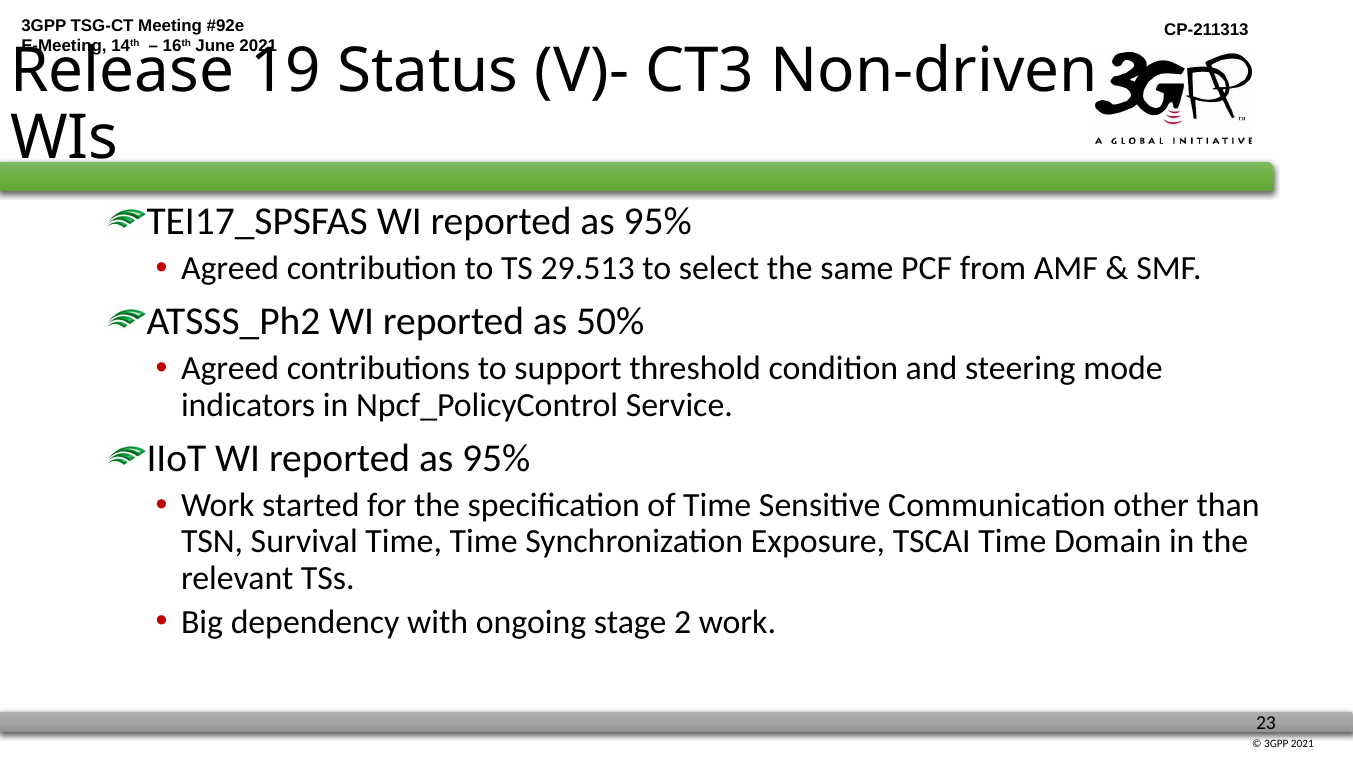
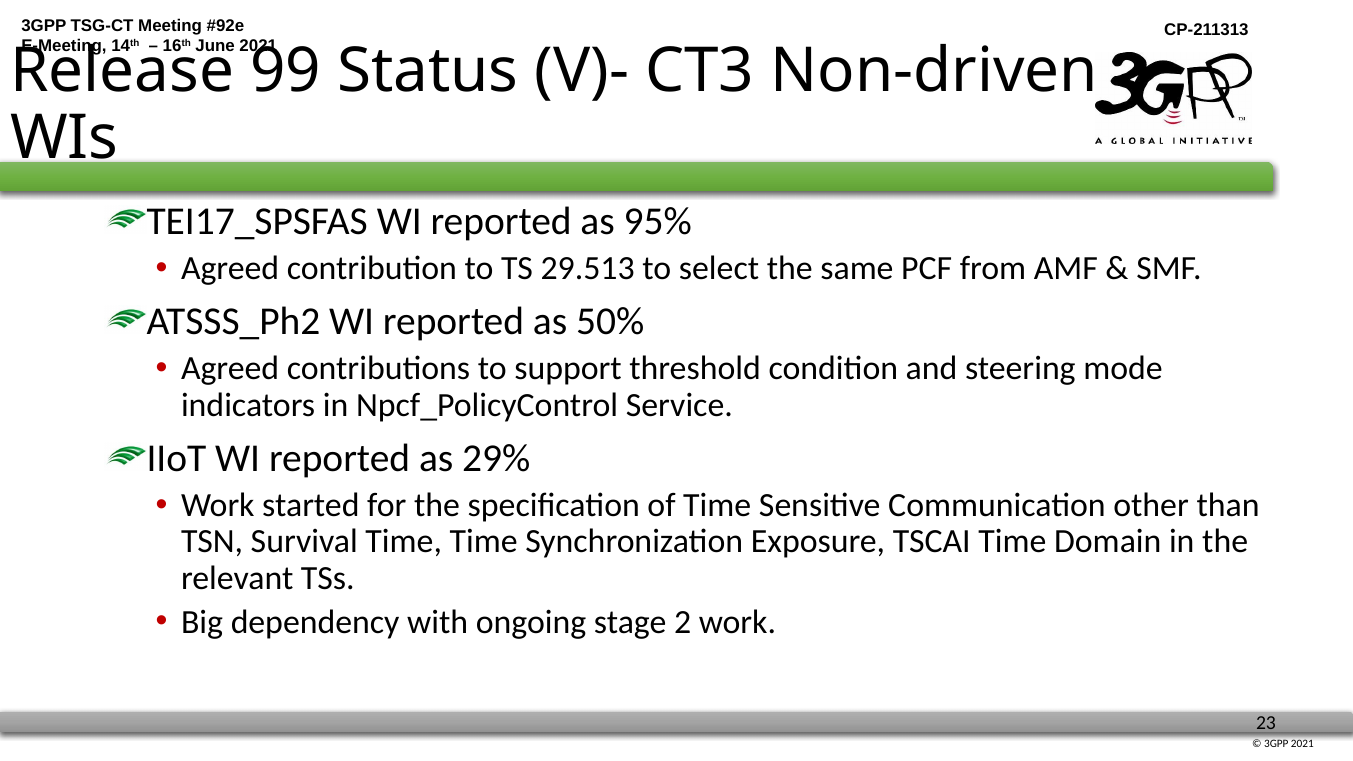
19: 19 -> 99
95% at (496, 459): 95% -> 29%
